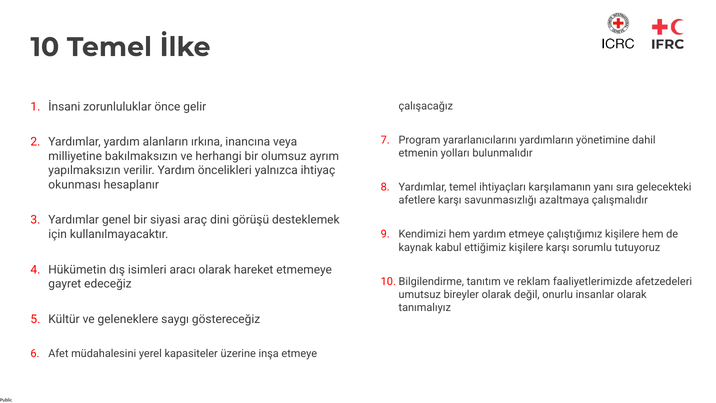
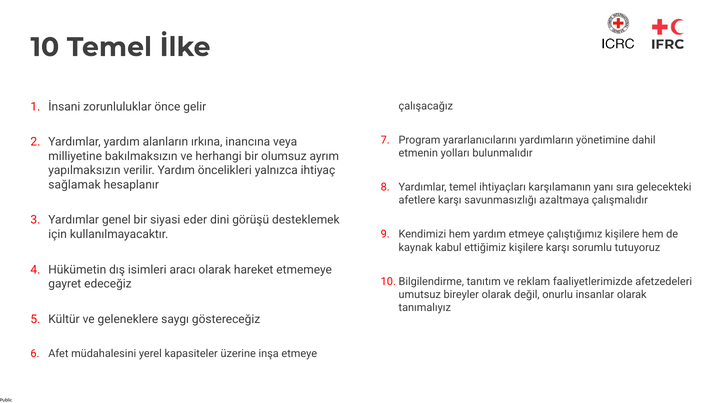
okunması: okunması -> sağlamak
araç: araç -> eder
